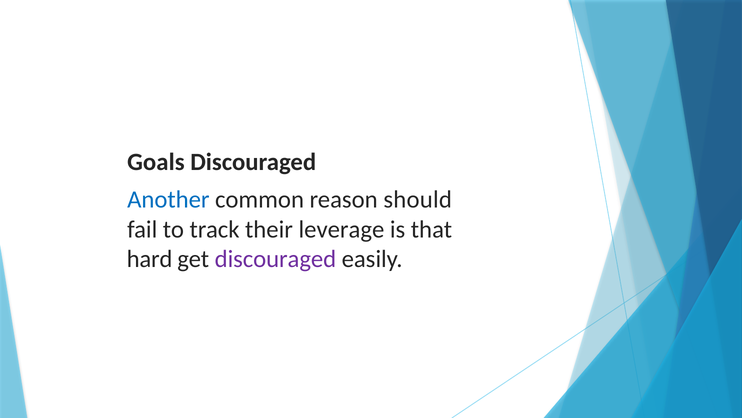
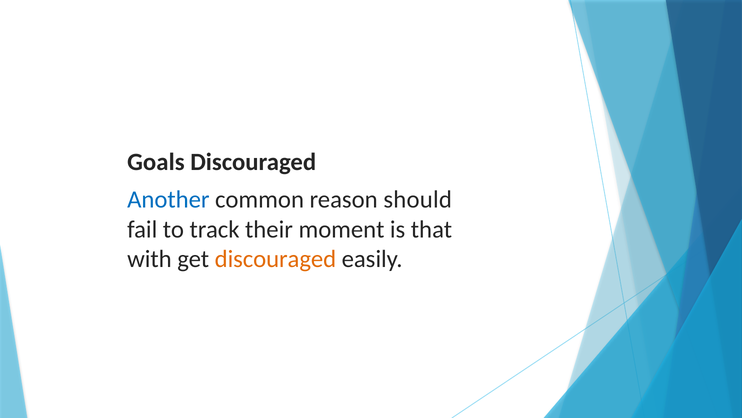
leverage: leverage -> moment
hard: hard -> with
discouraged at (275, 259) colour: purple -> orange
